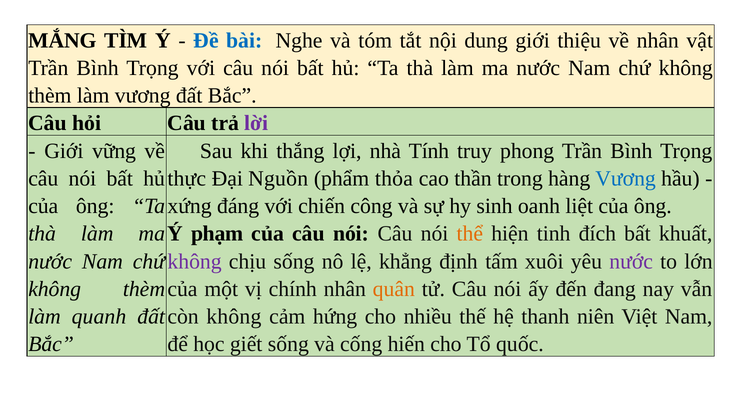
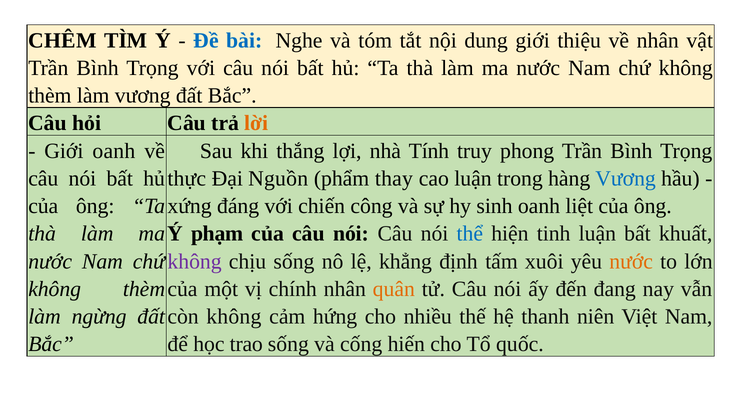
MẮNG: MẮNG -> CHÊM
lời colour: purple -> orange
Giới vững: vững -> oanh
thỏa: thỏa -> thay
cao thần: thần -> luận
thể colour: orange -> blue
tinh đích: đích -> luận
nước at (631, 261) colour: purple -> orange
quanh: quanh -> ngừng
giết: giết -> trao
